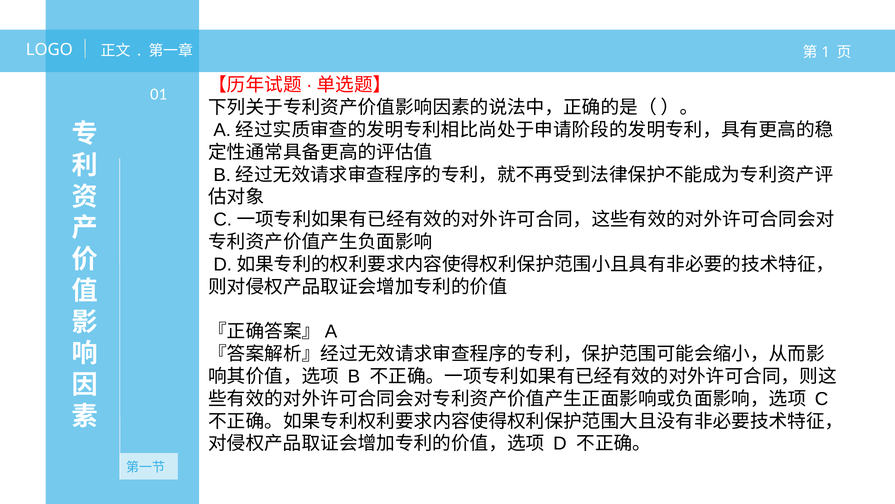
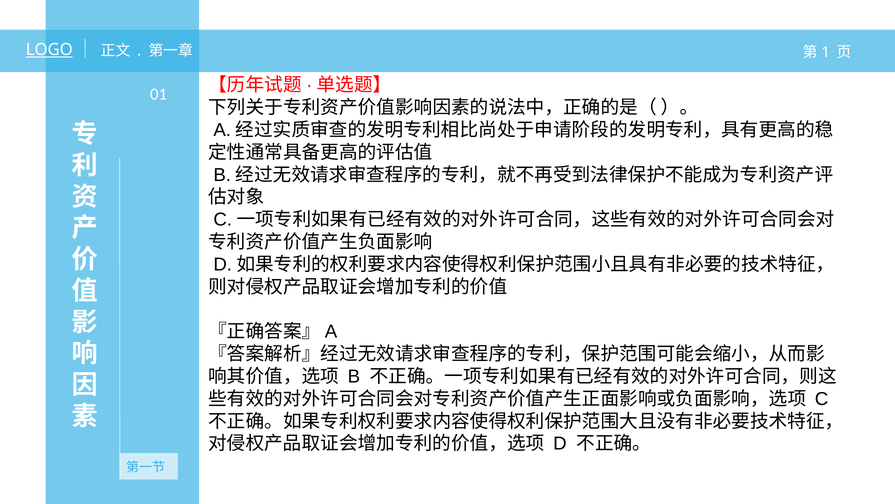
LOGO underline: none -> present
